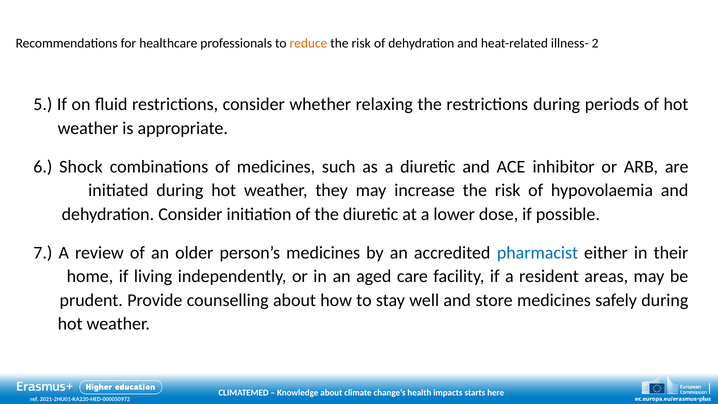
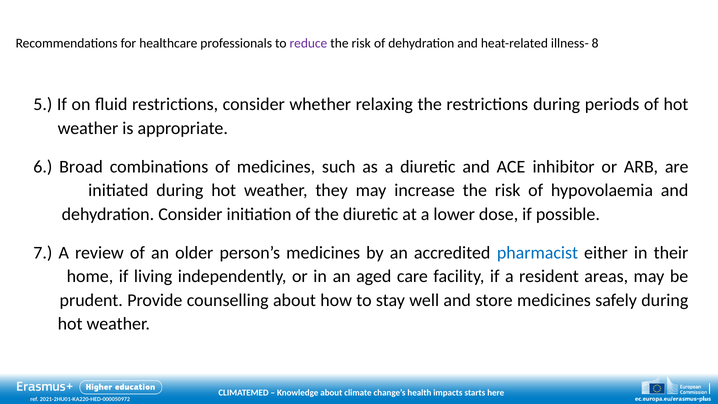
reduce colour: orange -> purple
2: 2 -> 8
Shock: Shock -> Broad
